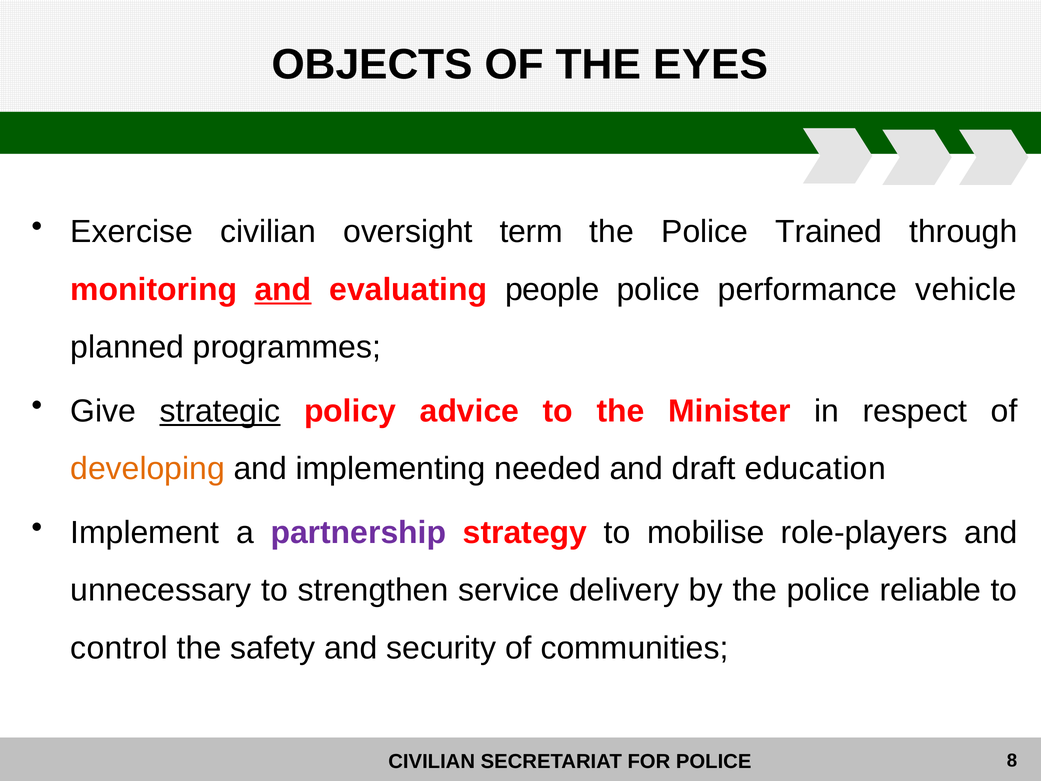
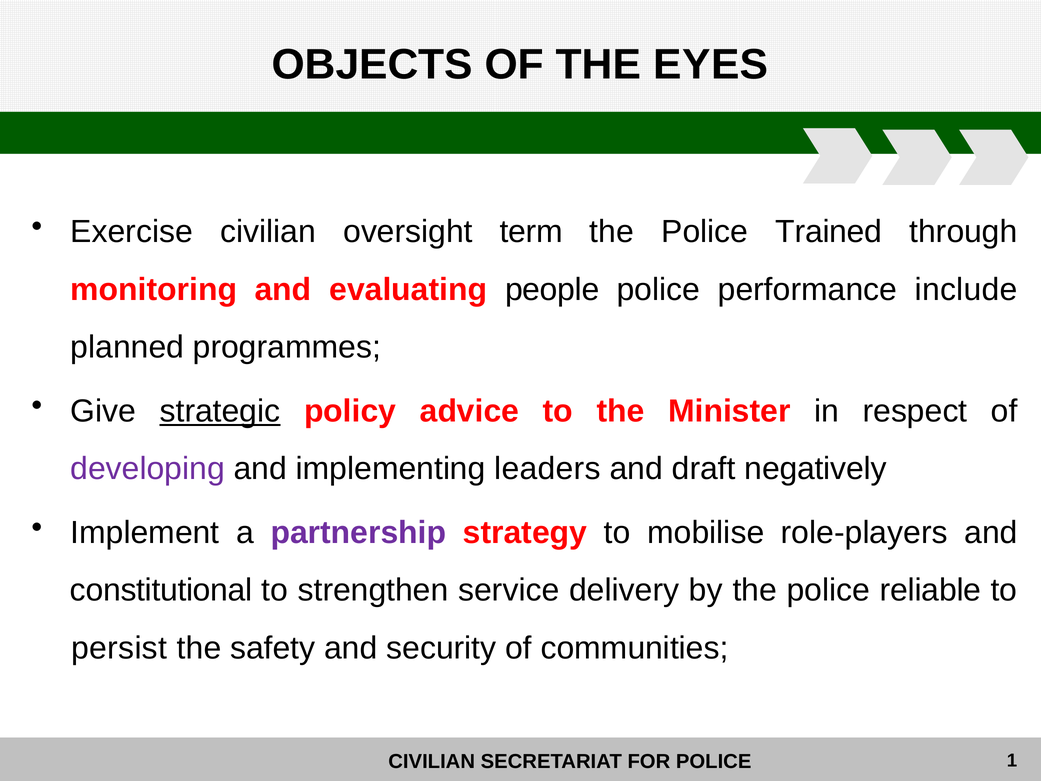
and at (283, 289) underline: present -> none
vehicle: vehicle -> include
developing colour: orange -> purple
needed: needed -> leaders
education: education -> negatively
unnecessary: unnecessary -> constitutional
control: control -> persist
8: 8 -> 1
